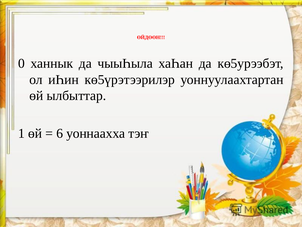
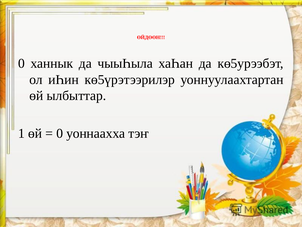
6 at (60, 133): 6 -> 0
